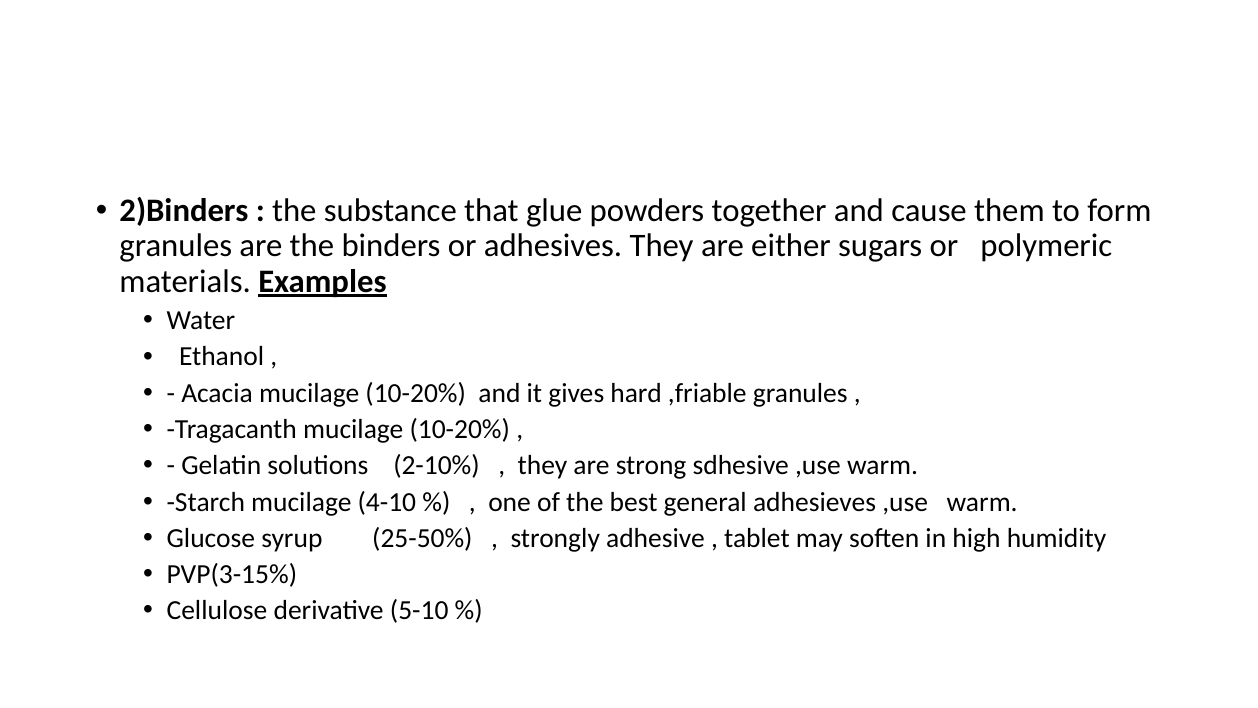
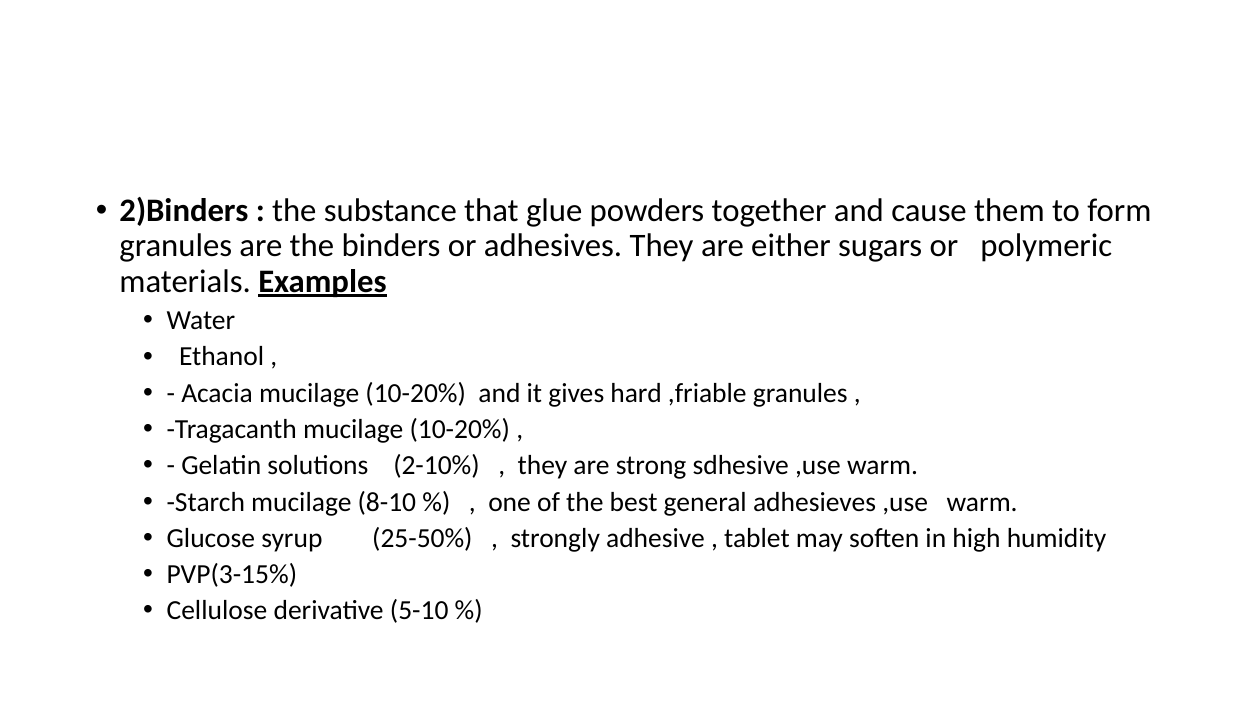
4-10: 4-10 -> 8-10
